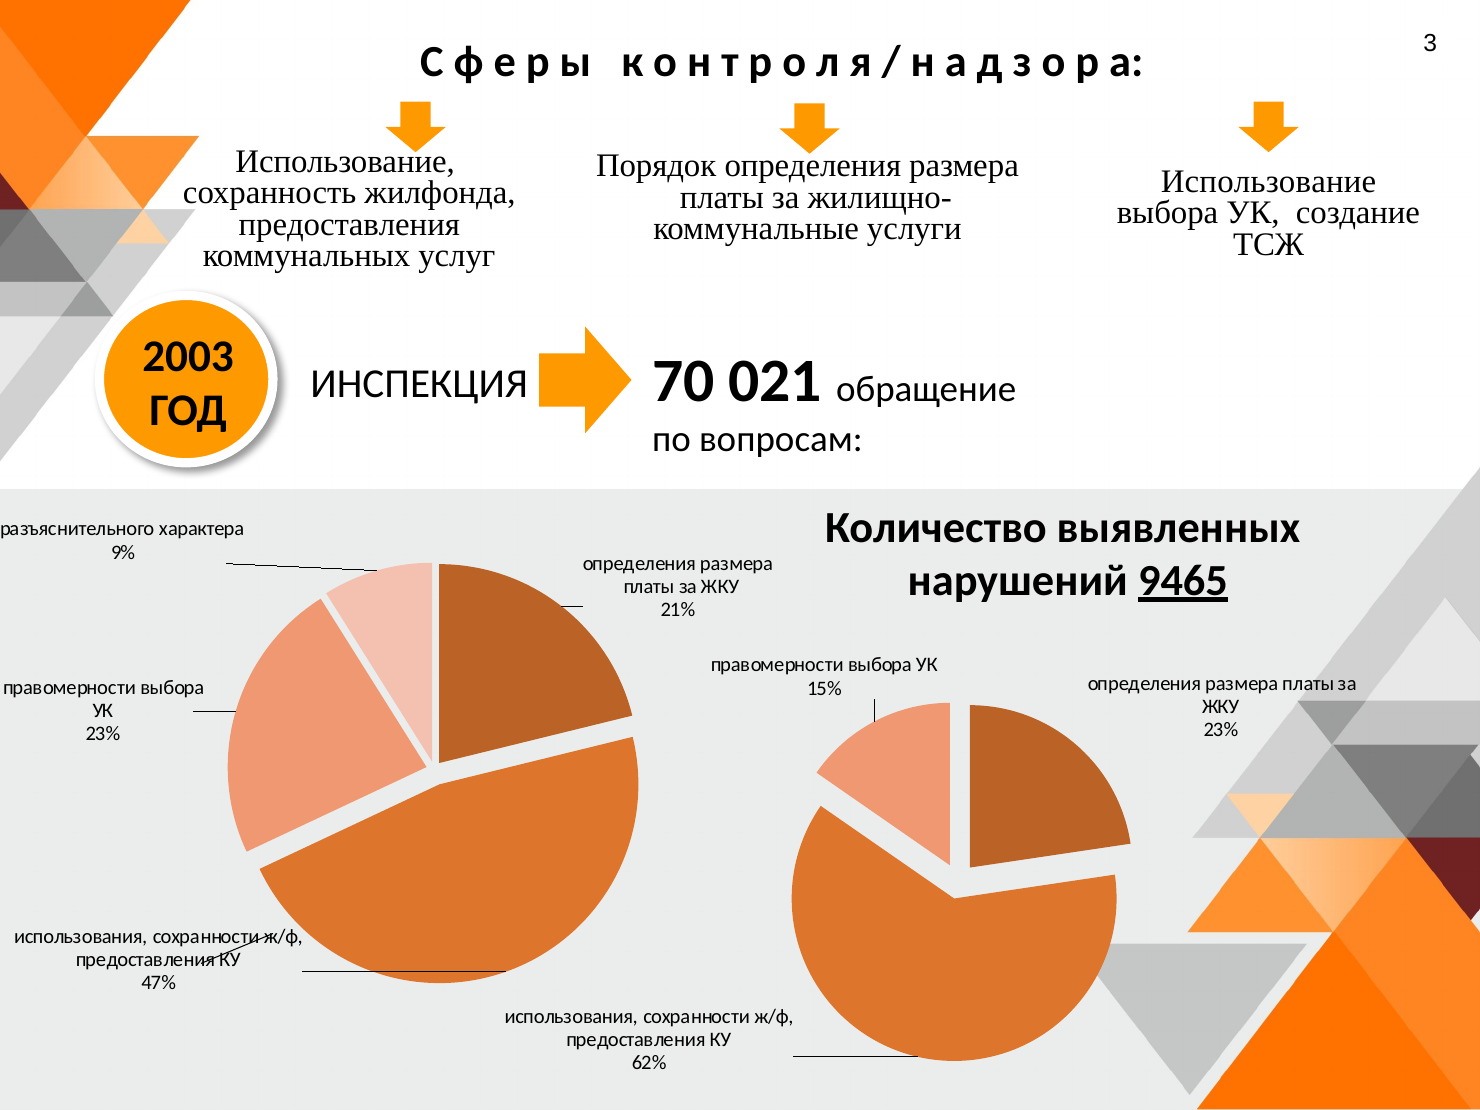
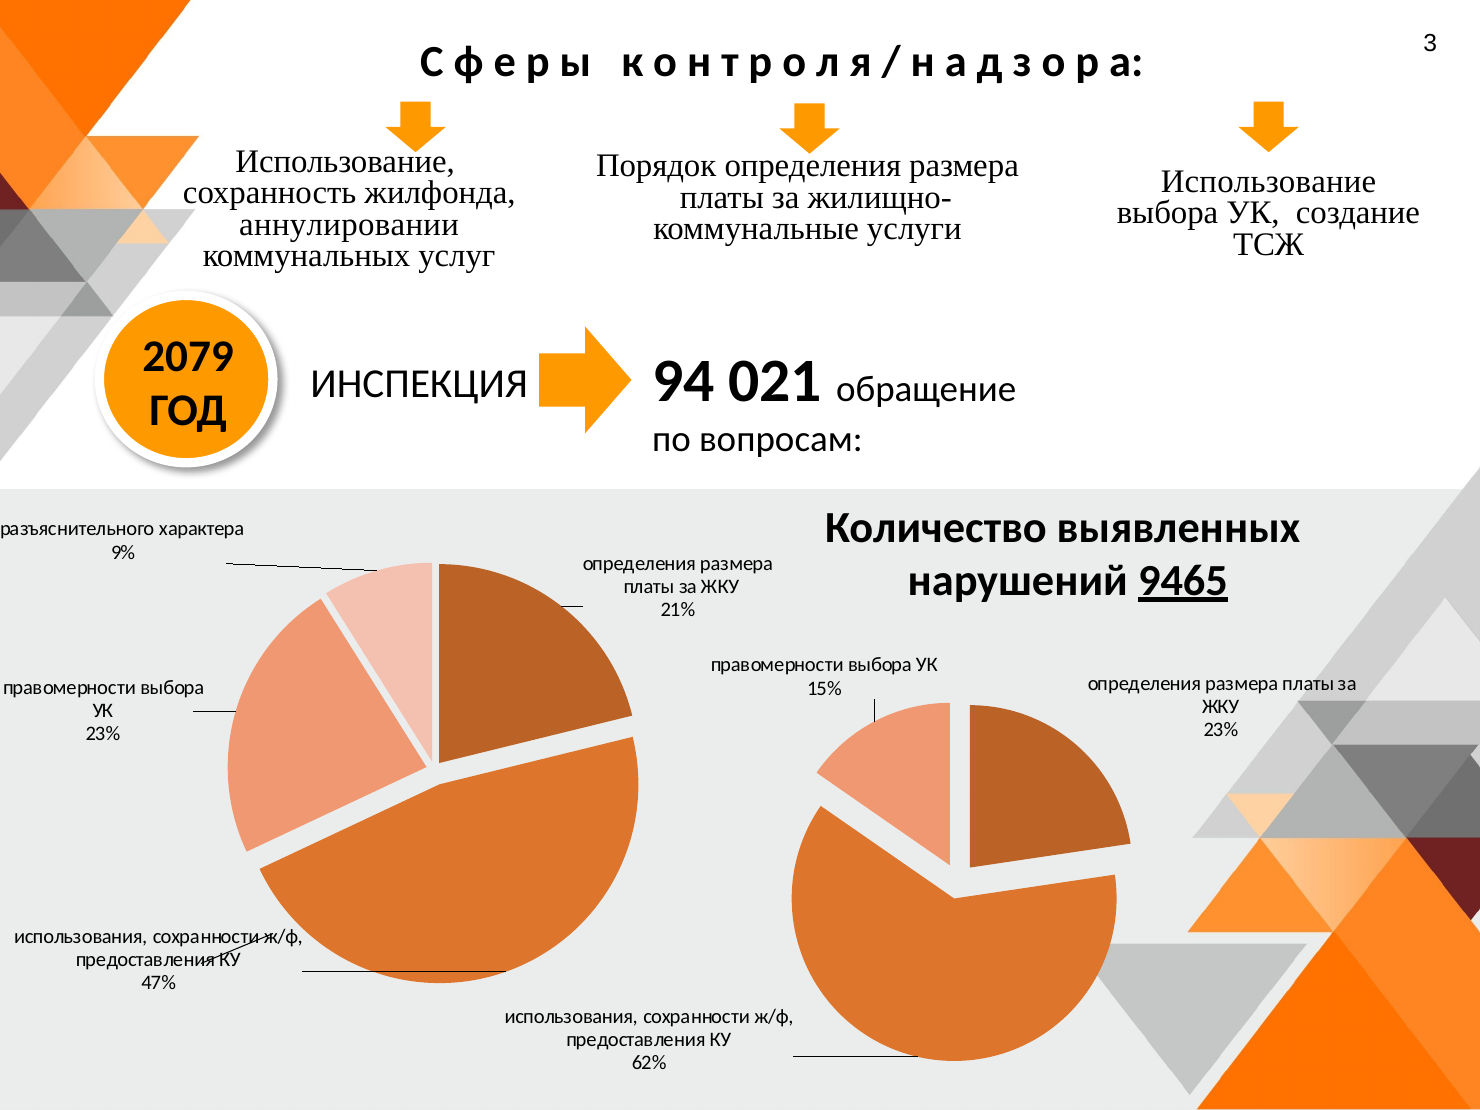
предоставления at (349, 224): предоставления -> аннулировании
2003: 2003 -> 2079
70: 70 -> 94
